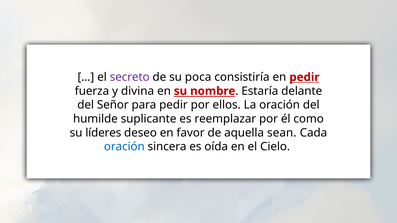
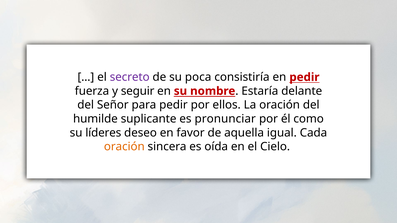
divina: divina -> seguir
reemplazar: reemplazar -> pronunciar
sean: sean -> igual
oración at (124, 147) colour: blue -> orange
